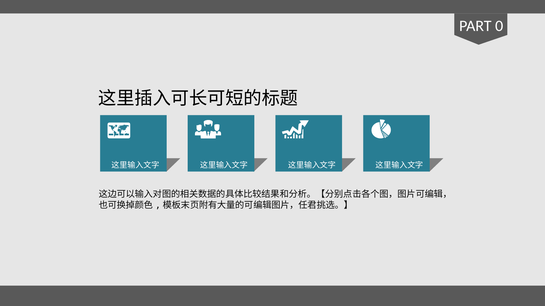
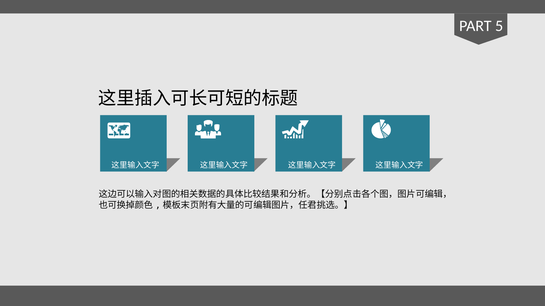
0: 0 -> 5
